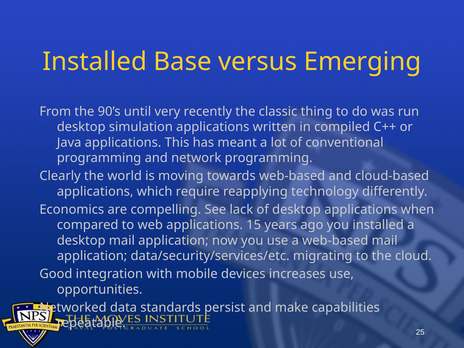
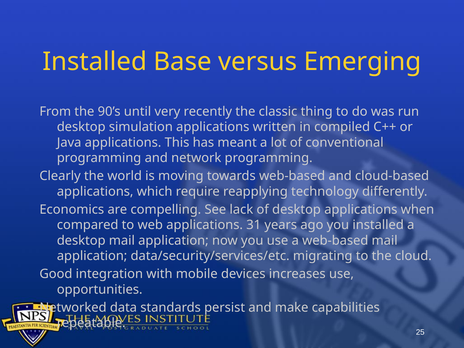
15: 15 -> 31
